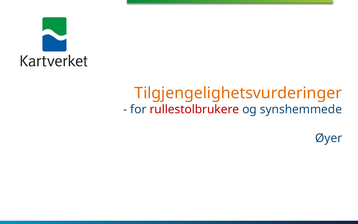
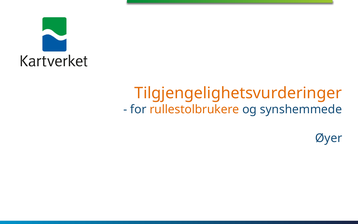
rullestolbrukere colour: red -> orange
